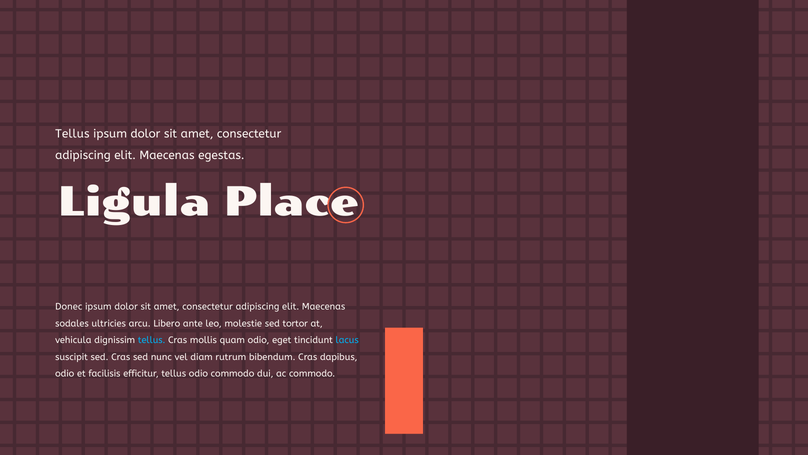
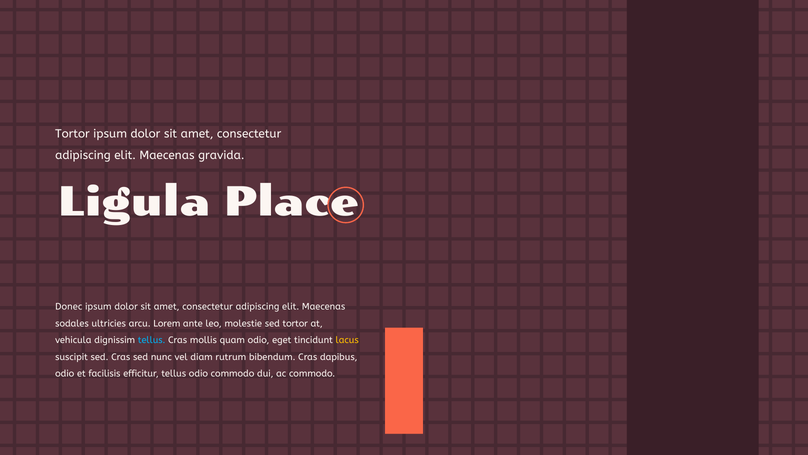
Tellus at (72, 134): Tellus -> Tortor
egestas: egestas -> gravida
Libero: Libero -> Lorem
lacus colour: light blue -> yellow
